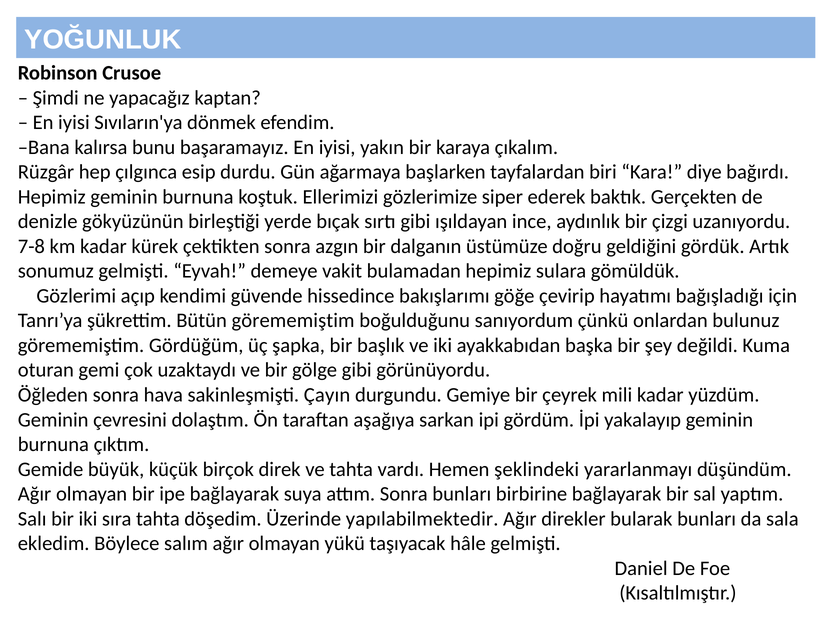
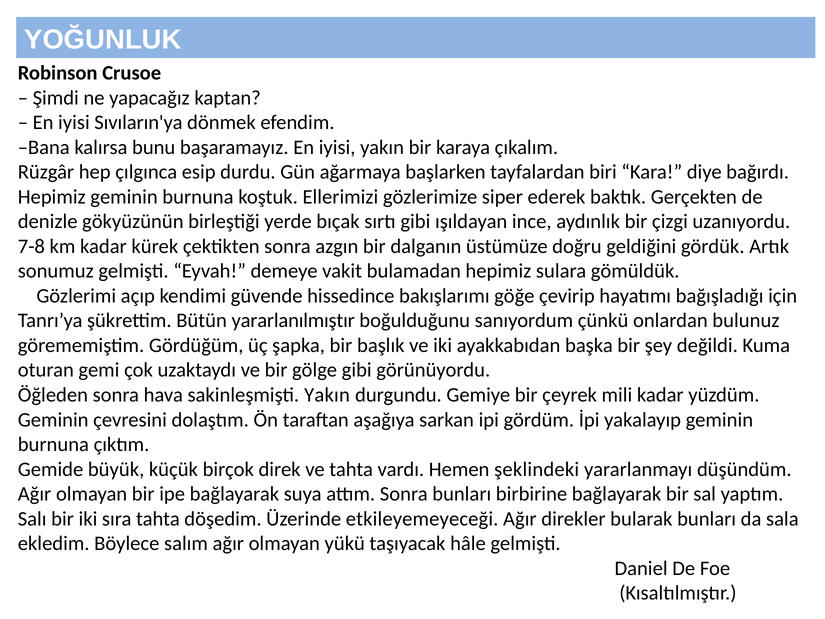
Bütün görememiştim: görememiştim -> yararlanılmıştır
sakinleşmişti Çayın: Çayın -> Yakın
yapılabilmektedir: yapılabilmektedir -> etkileyemeyeceği
